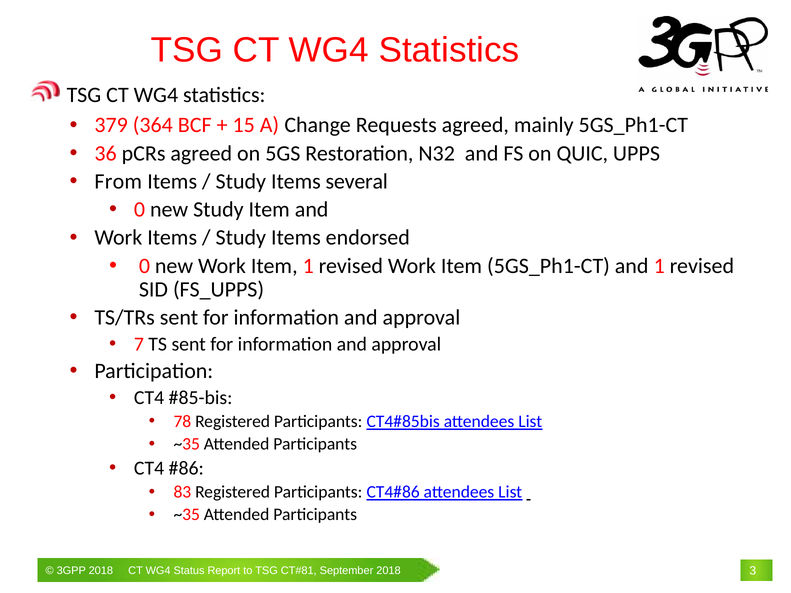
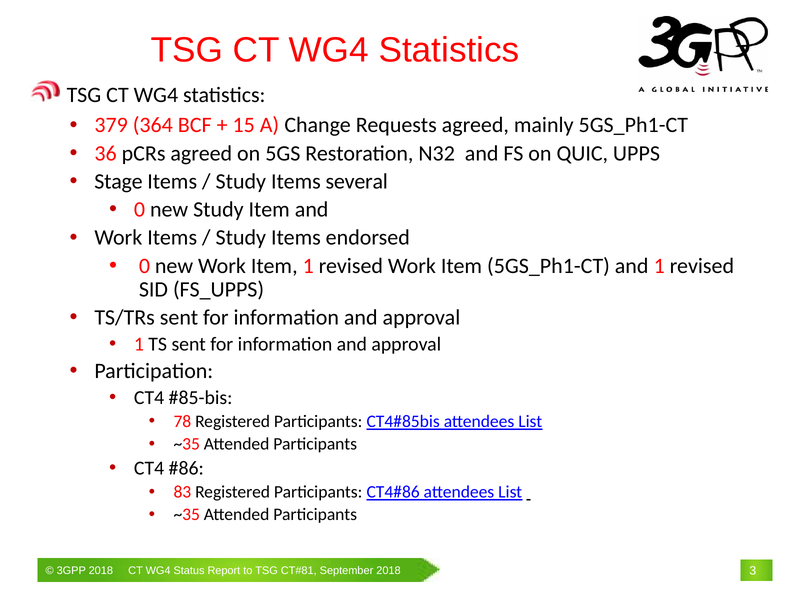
From: From -> Stage
7 at (139, 344): 7 -> 1
